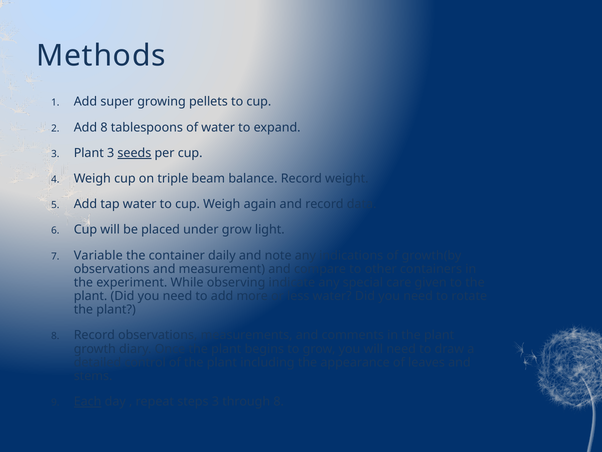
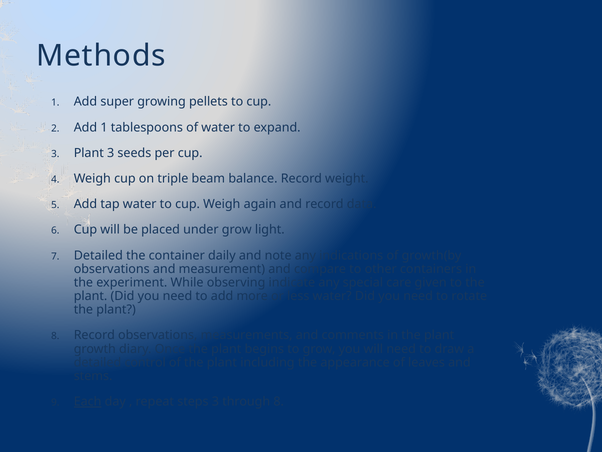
Add 8: 8 -> 1
seeds underline: present -> none
Variable at (98, 255): Variable -> Detailed
